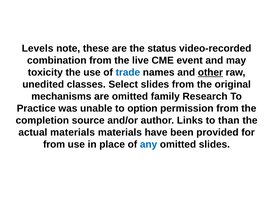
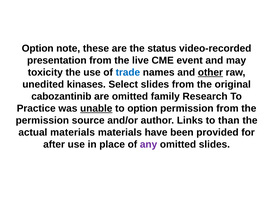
Levels at (38, 48): Levels -> Option
combination: combination -> presentation
classes: classes -> kinases
mechanisms: mechanisms -> cabozantinib
unable underline: none -> present
completion at (42, 120): completion -> permission
from at (54, 144): from -> after
any colour: blue -> purple
